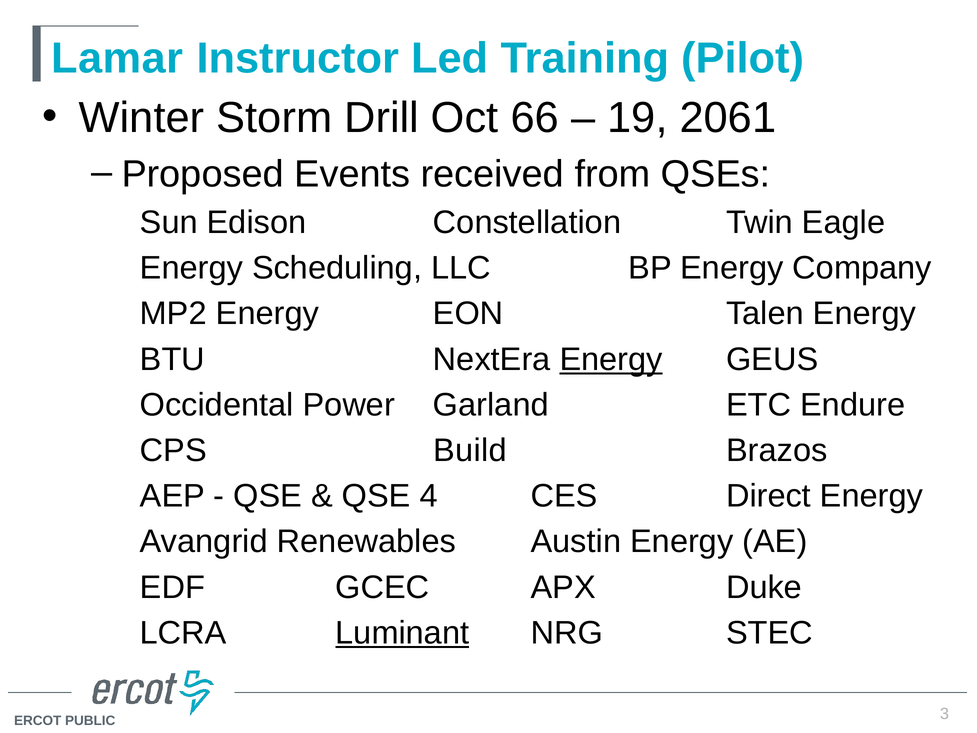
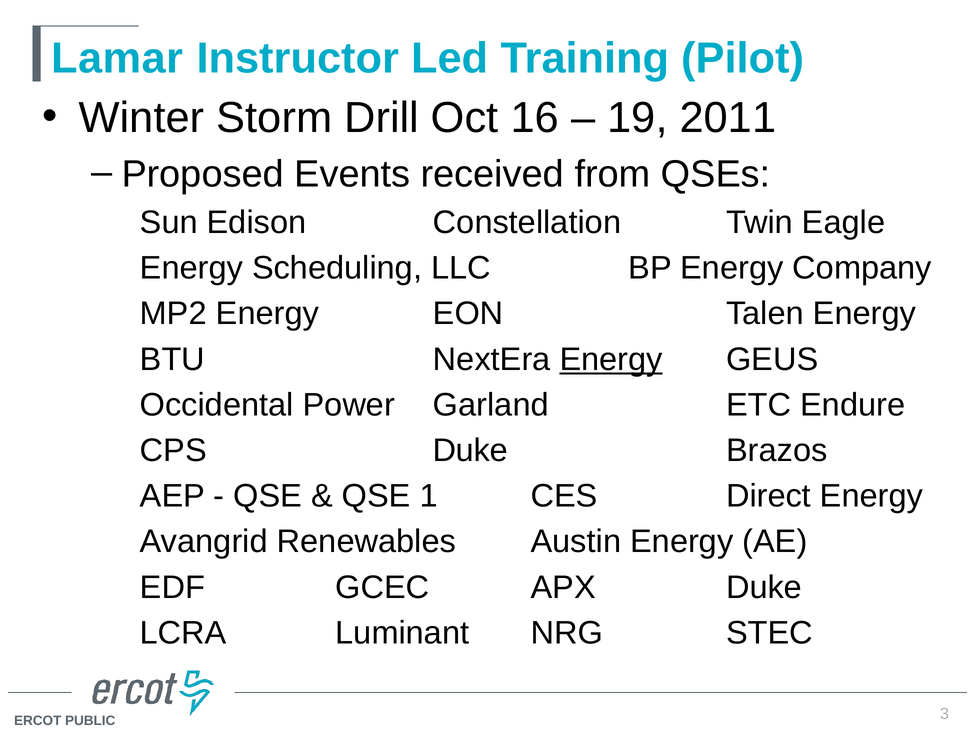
66: 66 -> 16
2061: 2061 -> 2011
CPS Build: Build -> Duke
4: 4 -> 1
Luminant underline: present -> none
